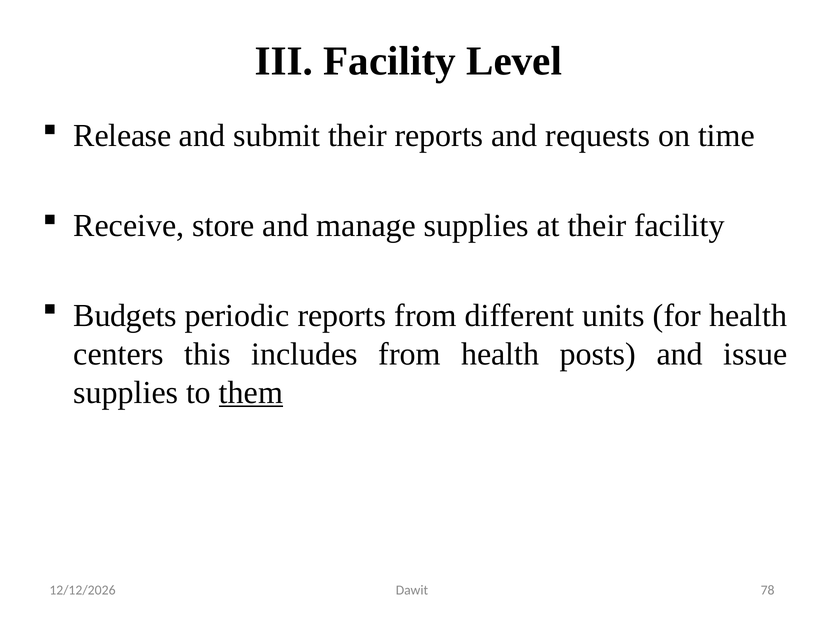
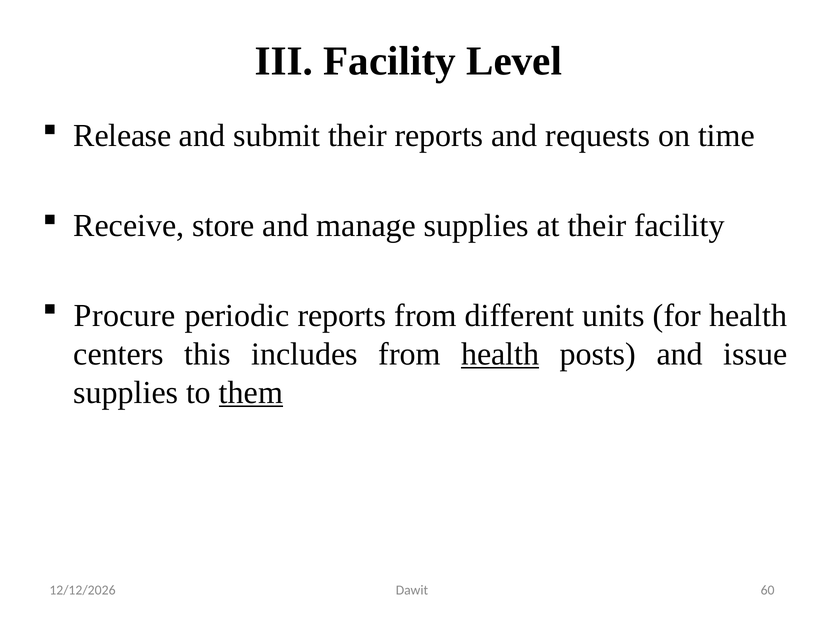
Budgets: Budgets -> Procure
health at (500, 354) underline: none -> present
78: 78 -> 60
